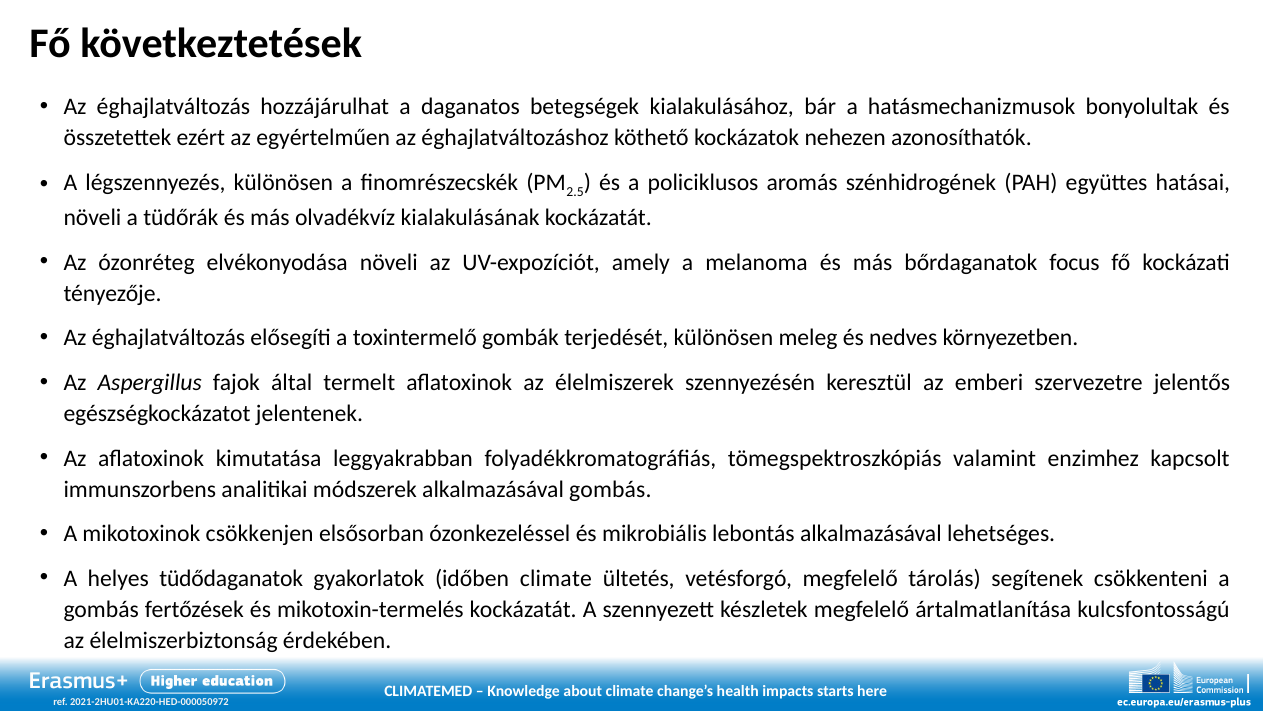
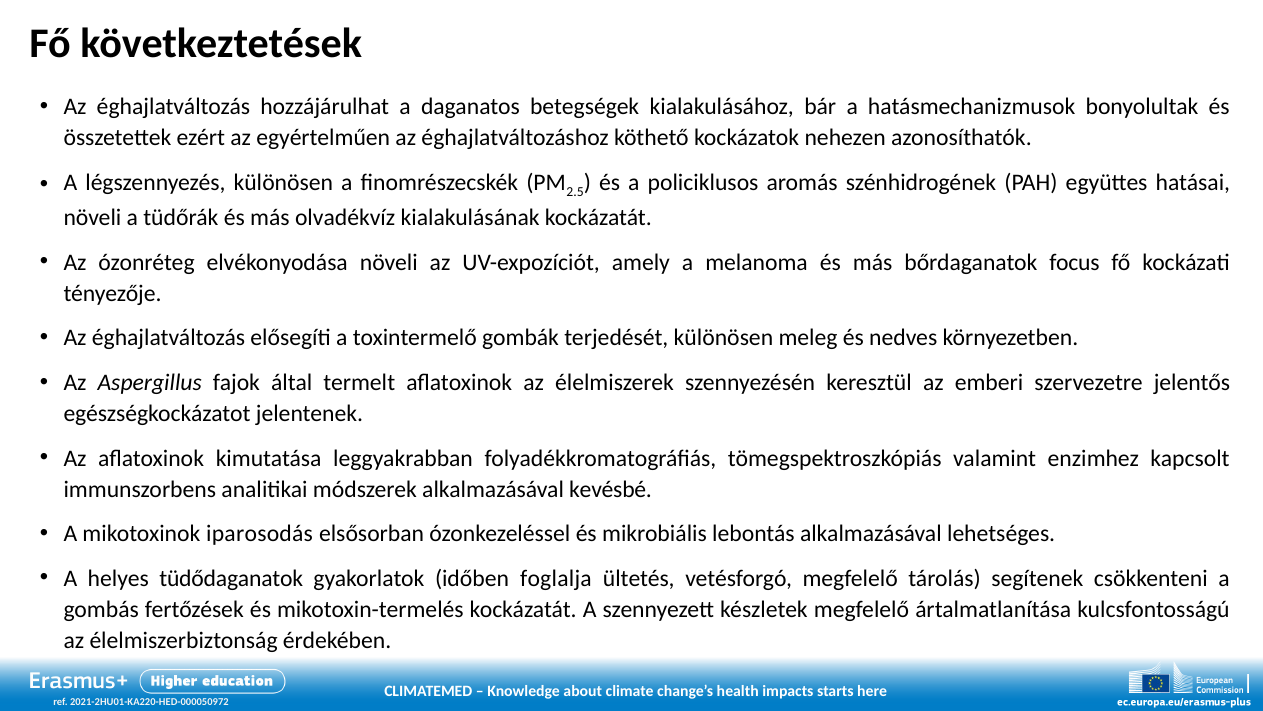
alkalmazásával gombás: gombás -> kevésbé
csökkenjen: csökkenjen -> iparosodás
időben climate: climate -> foglalja
